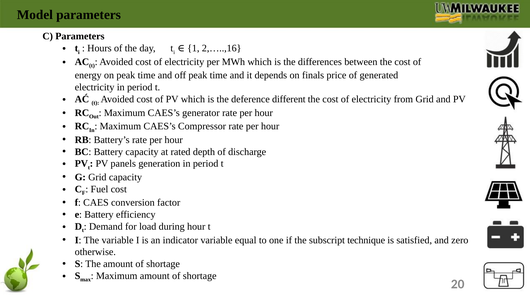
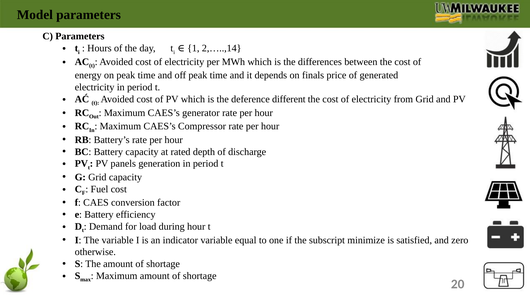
2,…..,16: 2,…..,16 -> 2,…..,14
technique: technique -> minimize
